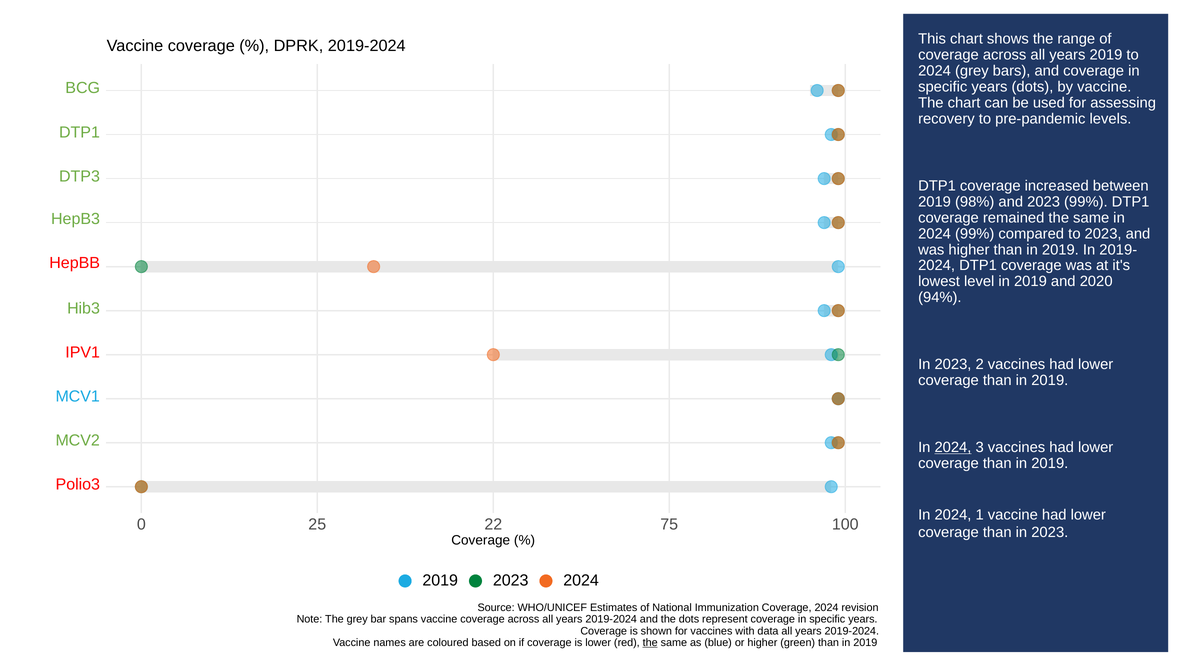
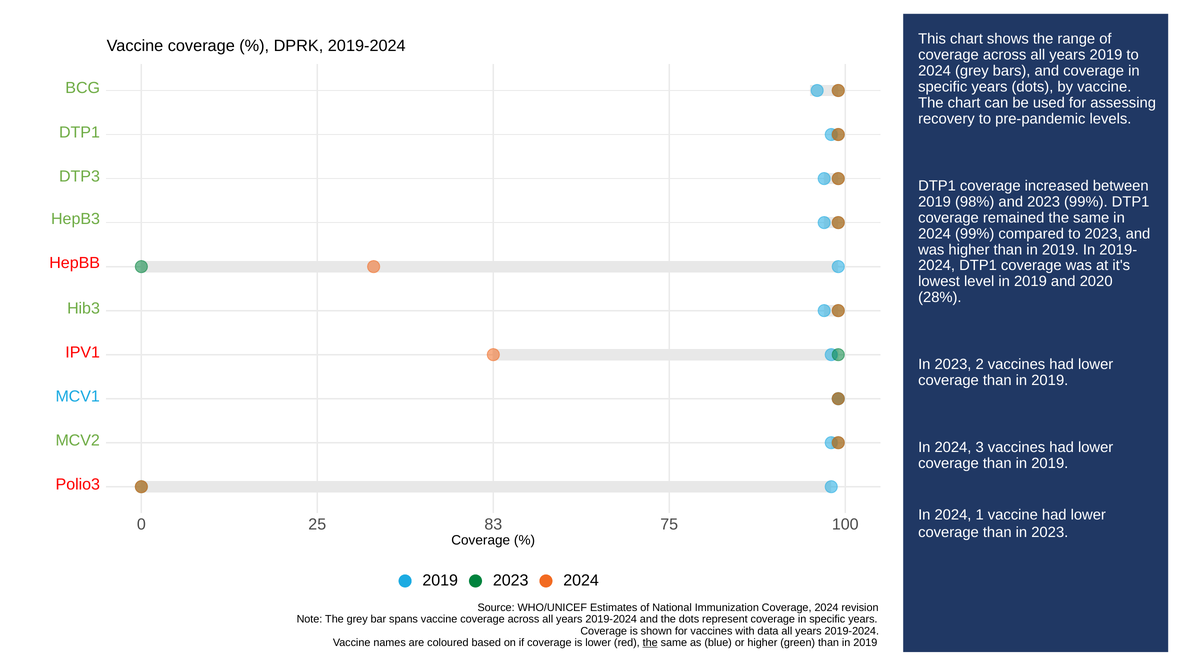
94%: 94% -> 28%
2024 at (953, 447) underline: present -> none
22: 22 -> 83
